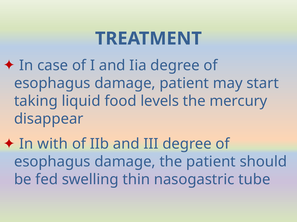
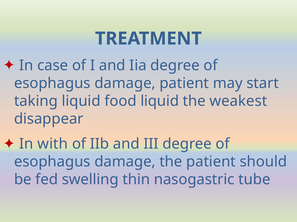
food levels: levels -> liquid
mercury: mercury -> weakest
